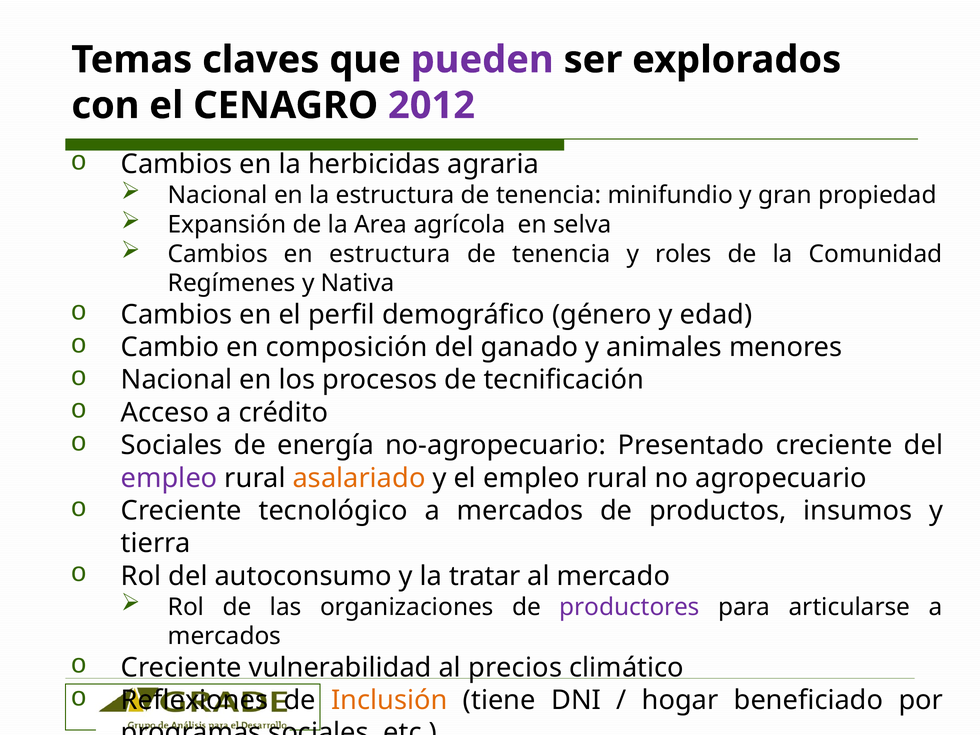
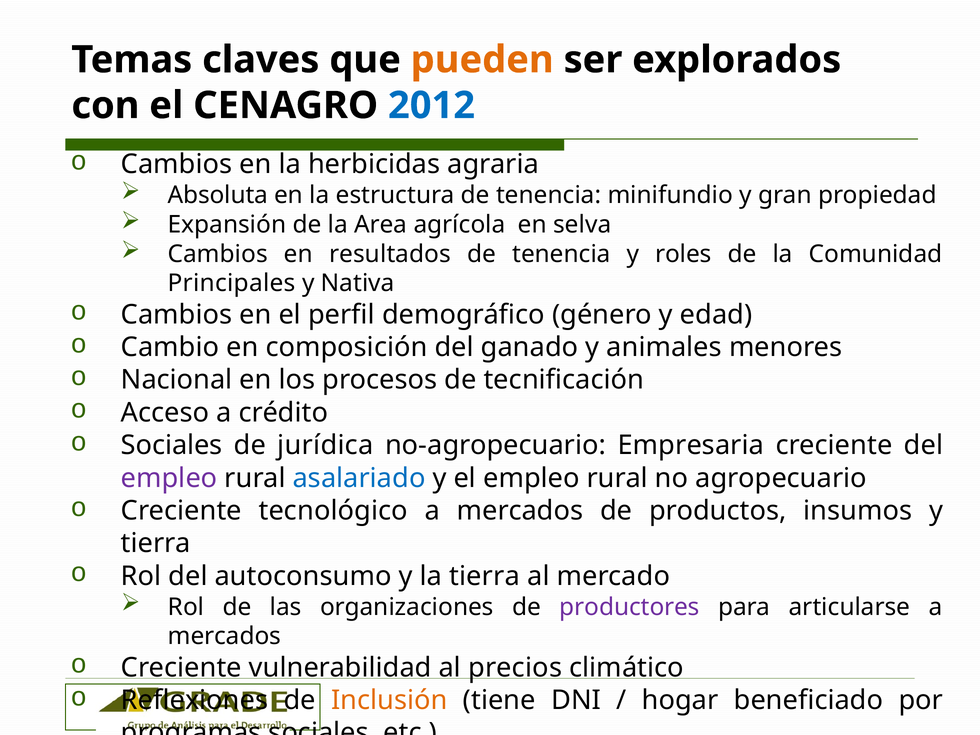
pueden colour: purple -> orange
2012 colour: purple -> blue
Nacional at (218, 195): Nacional -> Absoluta
en estructura: estructura -> resultados
Regímenes: Regímenes -> Principales
energía: energía -> jurídica
Presentado: Presentado -> Empresaria
asalariado colour: orange -> blue
la tratar: tratar -> tierra
